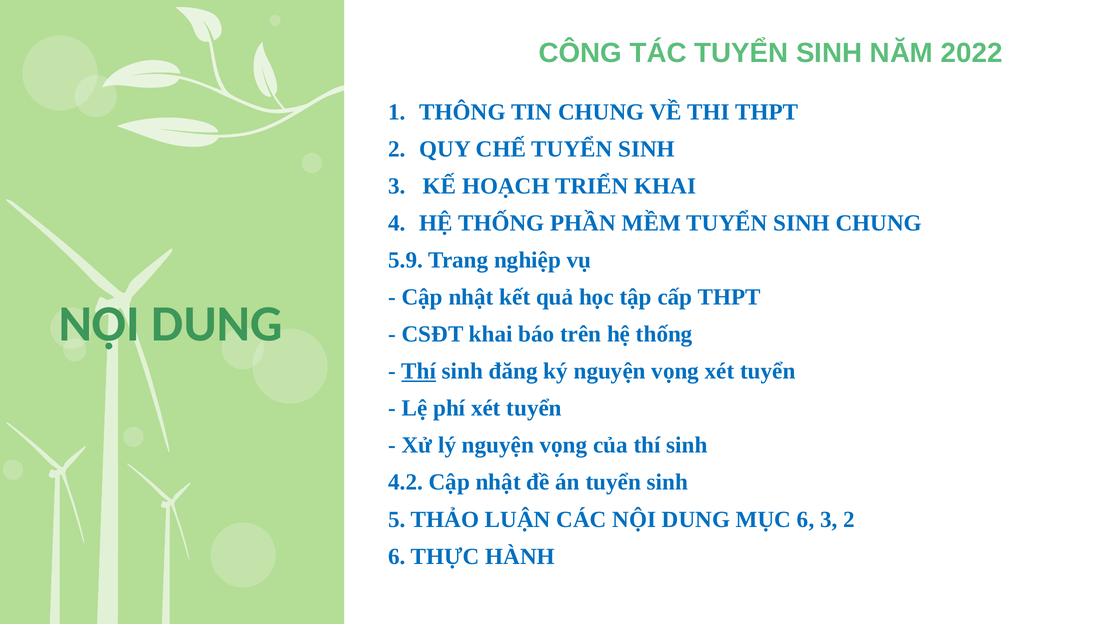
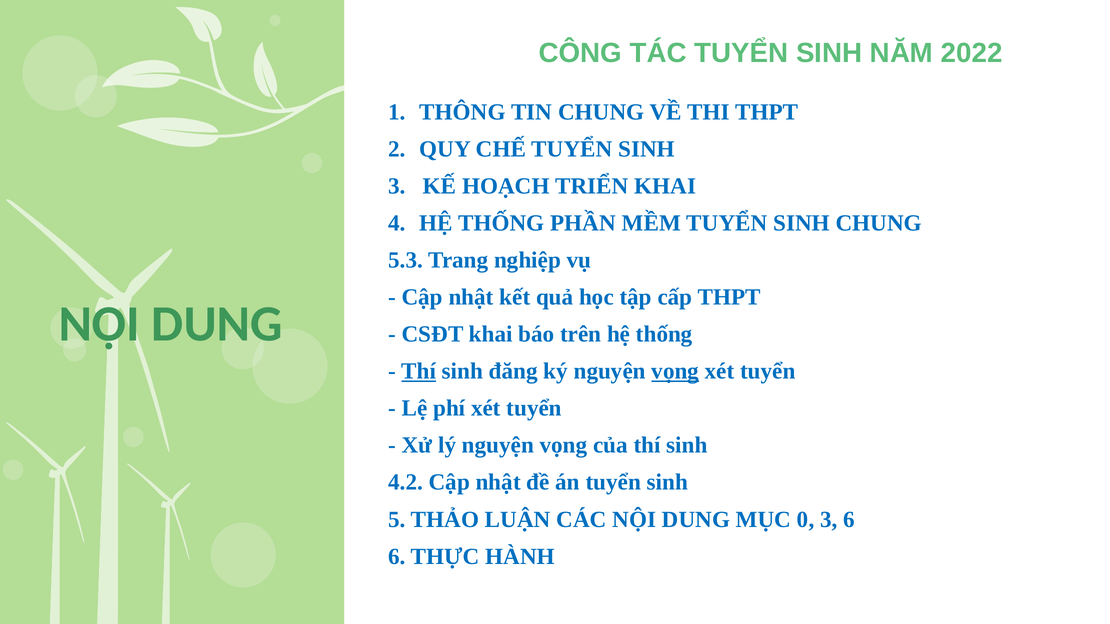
5.9: 5.9 -> 5.3
vọng at (675, 372) underline: none -> present
MỤC 6: 6 -> 0
3 2: 2 -> 6
